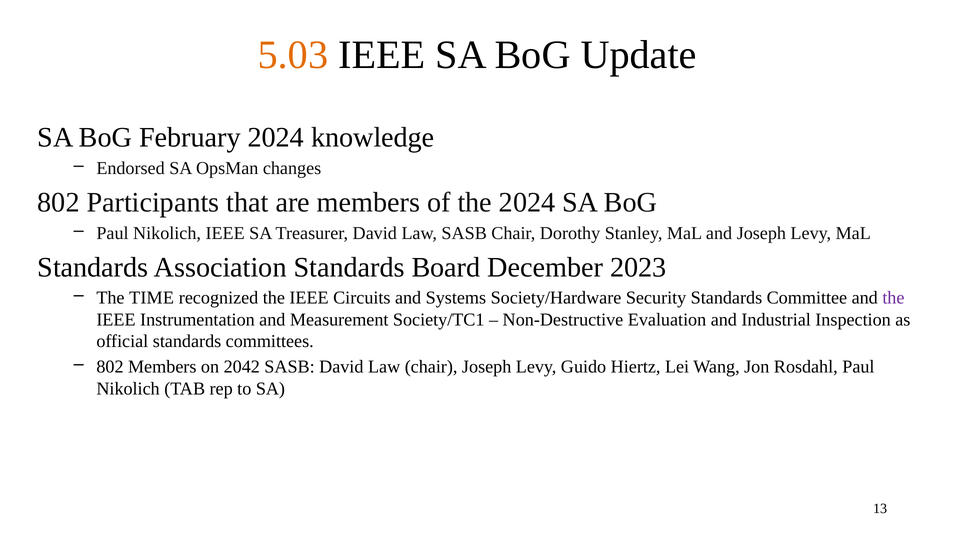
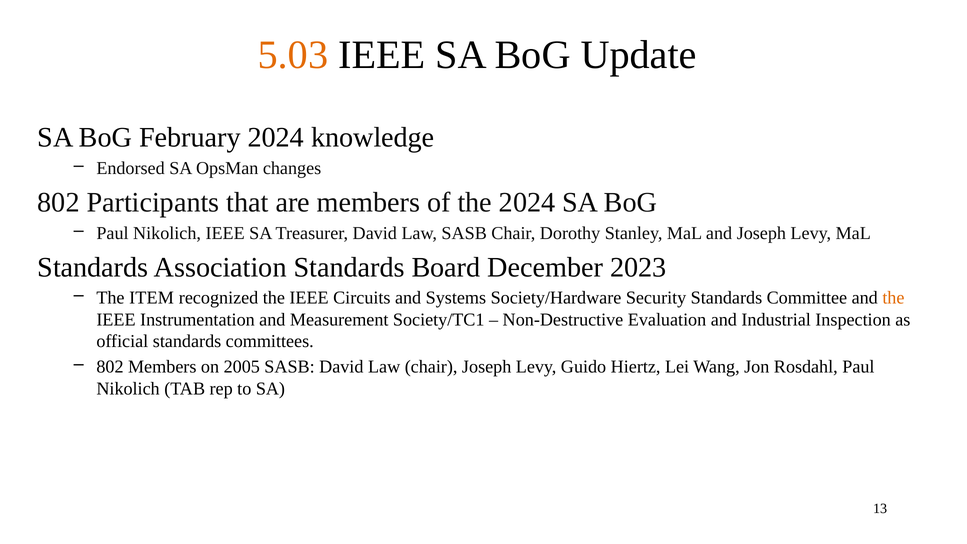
TIME: TIME -> ITEM
the at (893, 298) colour: purple -> orange
2042: 2042 -> 2005
